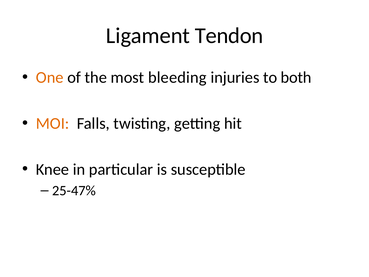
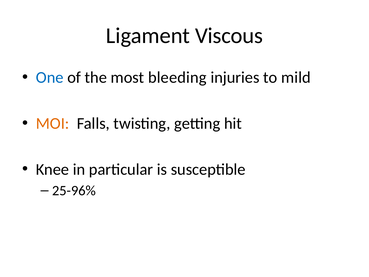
Tendon: Tendon -> Viscous
One colour: orange -> blue
both: both -> mild
25-47%: 25-47% -> 25-96%
